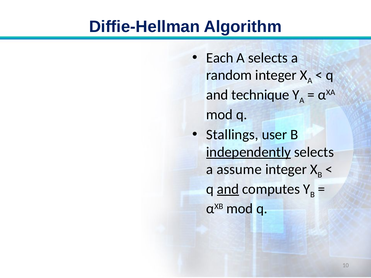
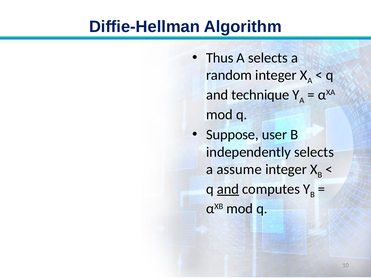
Each: Each -> Thus
Stallings: Stallings -> Suppose
independently underline: present -> none
